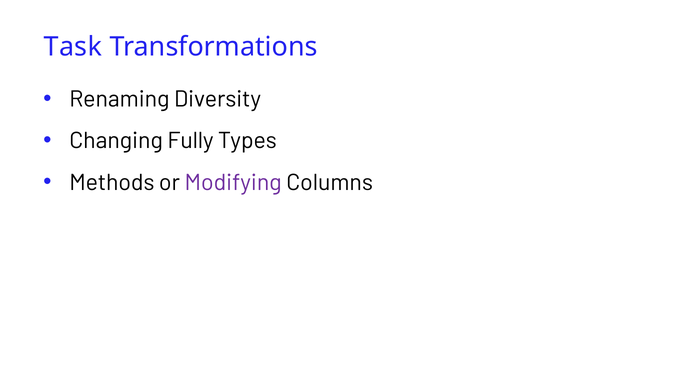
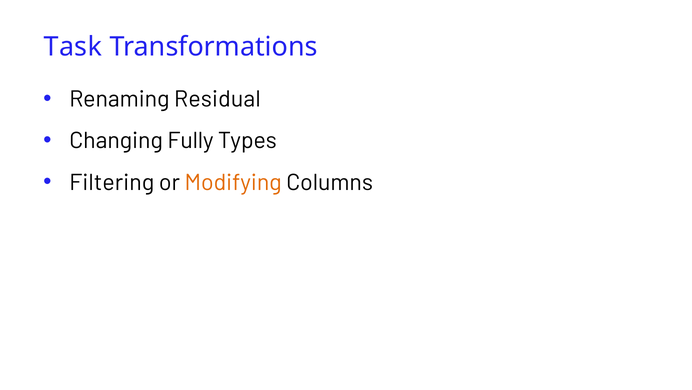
Diversity: Diversity -> Residual
Methods: Methods -> Filtering
Modifying colour: purple -> orange
